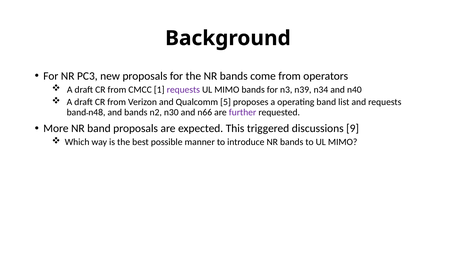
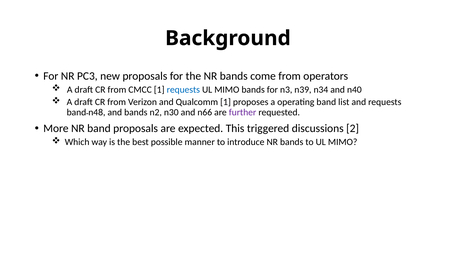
requests at (183, 90) colour: purple -> blue
Qualcomm 5: 5 -> 1
9: 9 -> 2
